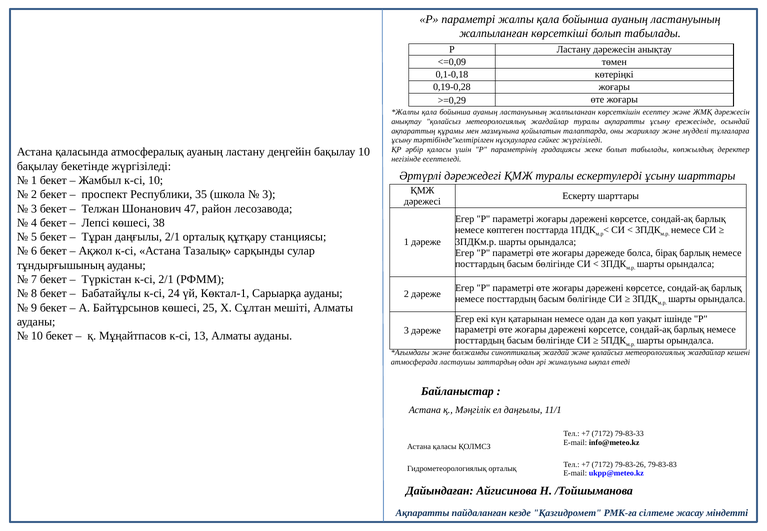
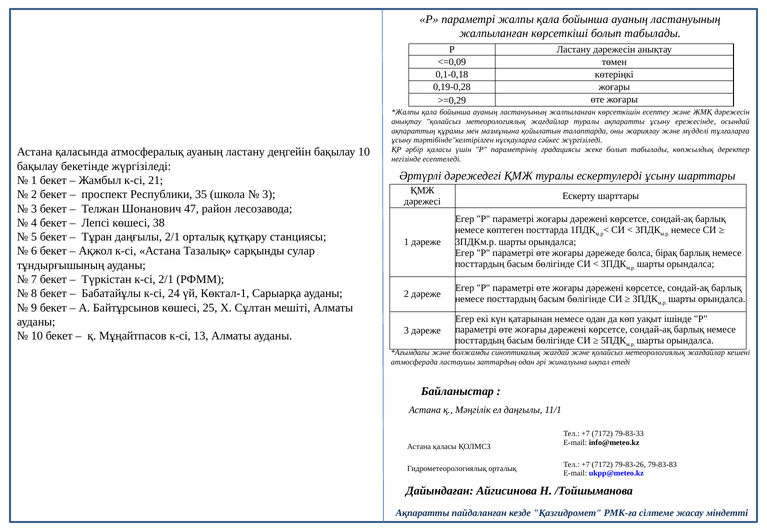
к-сі 10: 10 -> 21
